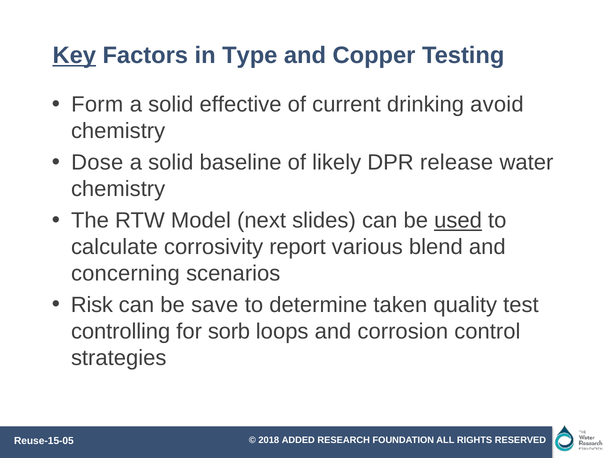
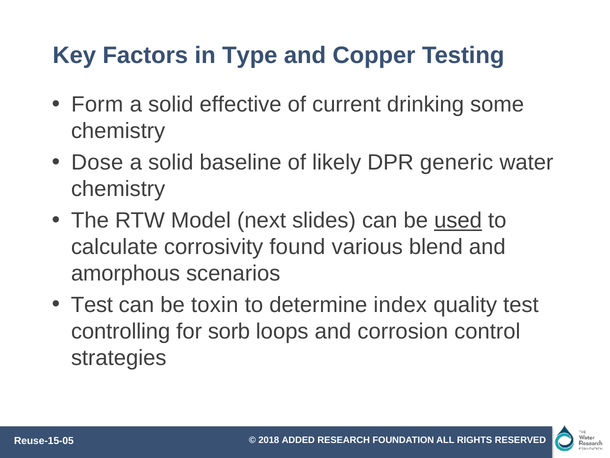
Key underline: present -> none
avoid: avoid -> some
release: release -> generic
report: report -> found
concerning: concerning -> amorphous
Risk at (92, 305): Risk -> Test
save: save -> toxin
taken: taken -> index
